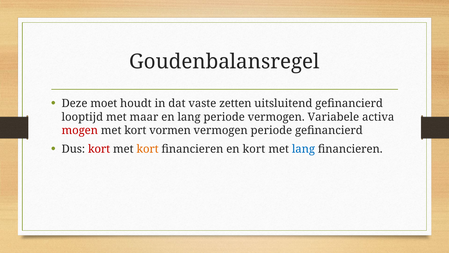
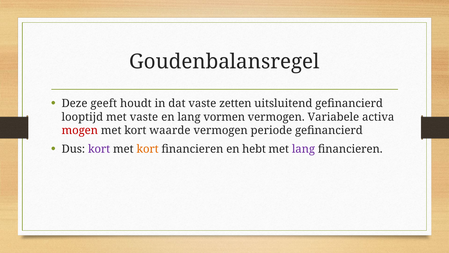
moet: moet -> geeft
met maar: maar -> vaste
lang periode: periode -> vormen
vormen: vormen -> waarde
kort at (99, 149) colour: red -> purple
en kort: kort -> hebt
lang at (303, 149) colour: blue -> purple
